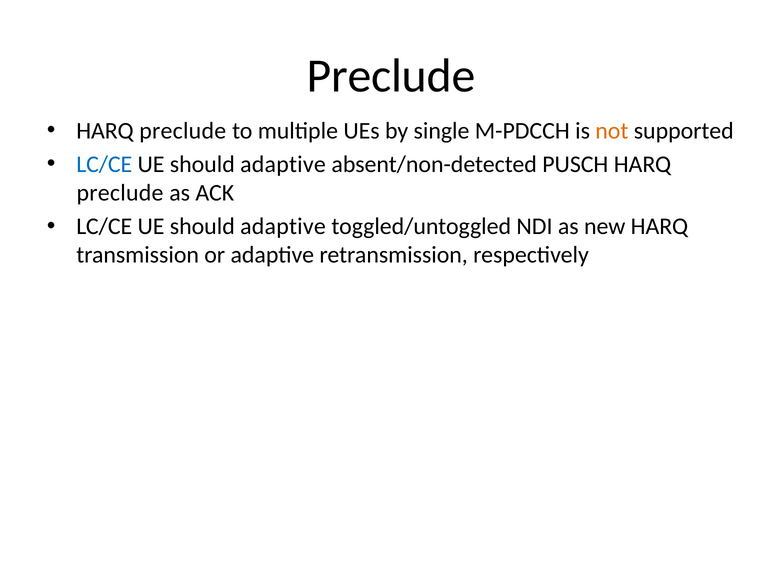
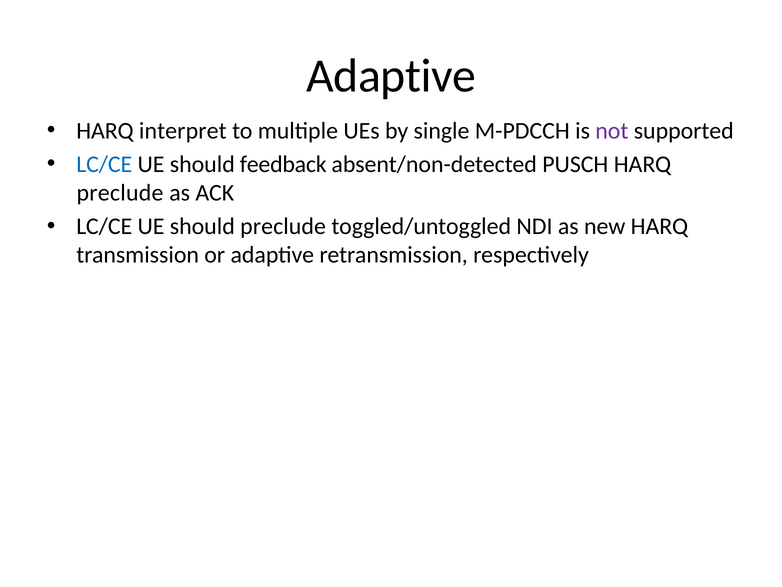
Preclude at (391, 76): Preclude -> Adaptive
preclude at (183, 131): preclude -> interpret
not colour: orange -> purple
adaptive at (283, 164): adaptive -> feedback
adaptive at (283, 226): adaptive -> preclude
